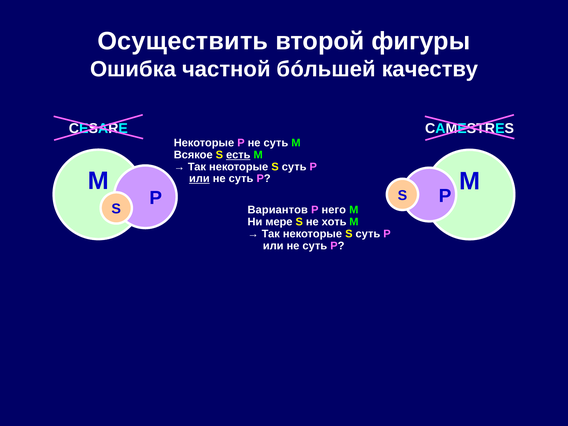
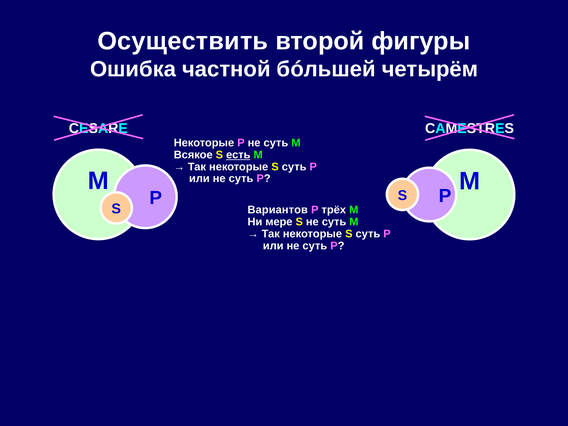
качеству: качеству -> четырём
или at (199, 179) underline: present -> none
него: него -> трёх
S не хоть: хоть -> суть
